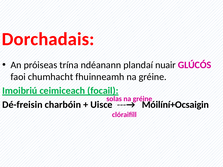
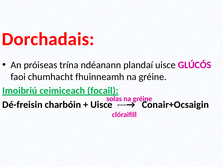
plandaí nuair: nuair -> uisce
Móilíní+Ocsaigin: Móilíní+Ocsaigin -> Conair+Ocsaigin
